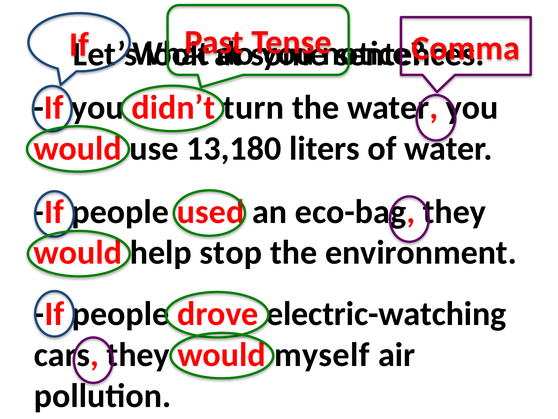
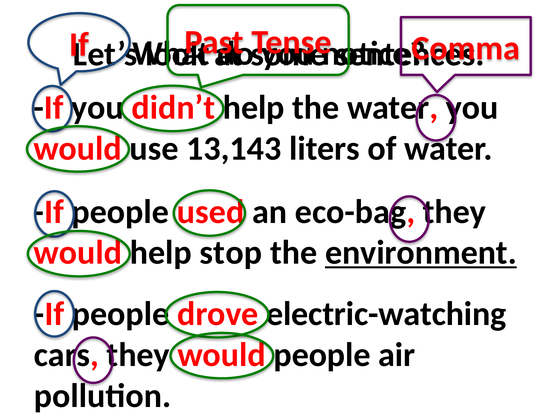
turn at (254, 108): turn -> help
13,180: 13,180 -> 13,143
environment underline: none -> present
myself at (322, 355): myself -> people
